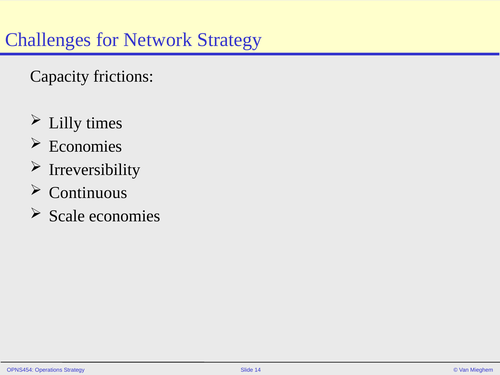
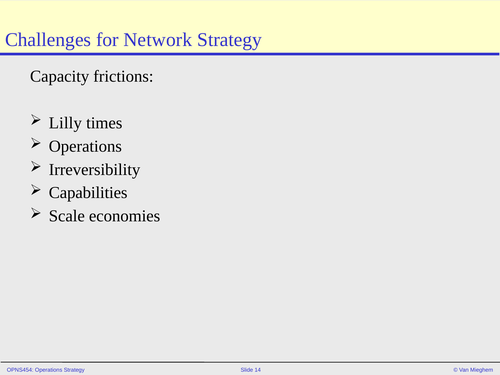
Economies at (85, 146): Economies -> Operations
Continuous: Continuous -> Capabilities
